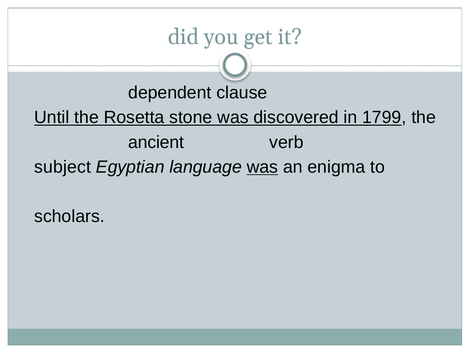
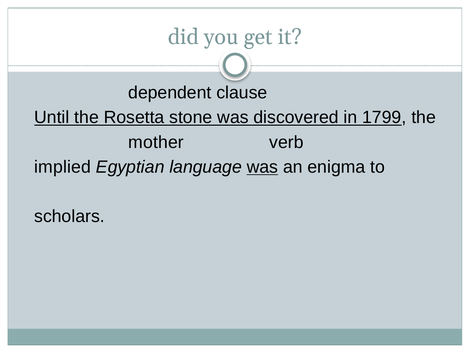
ancient: ancient -> mother
subject: subject -> implied
